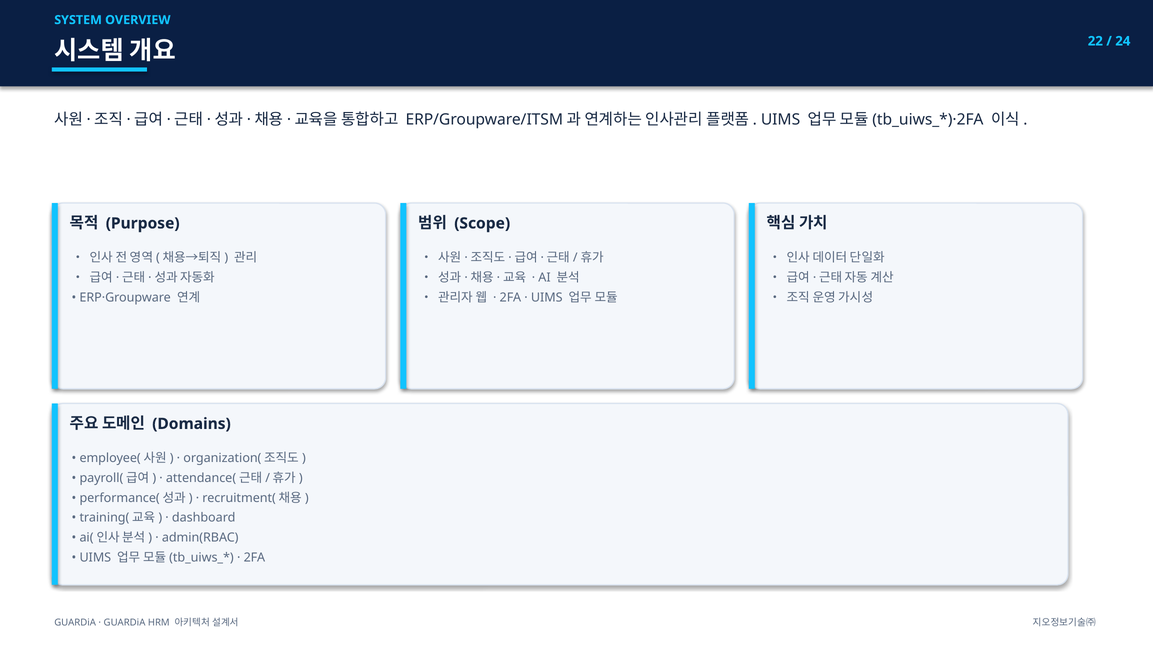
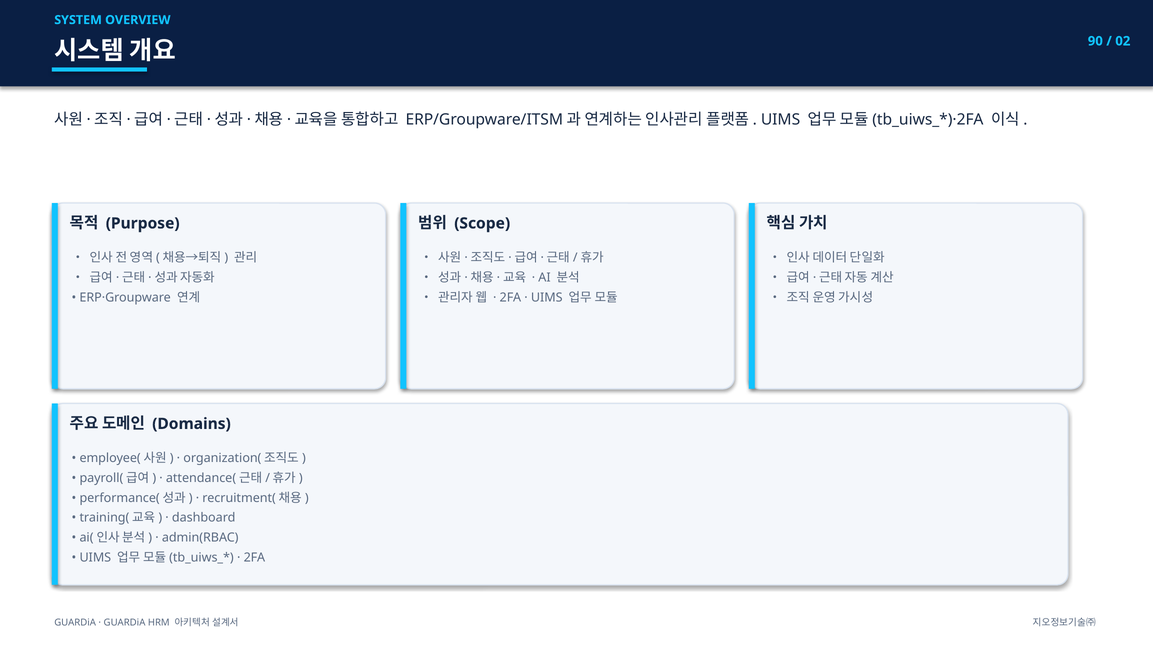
22: 22 -> 90
24: 24 -> 02
